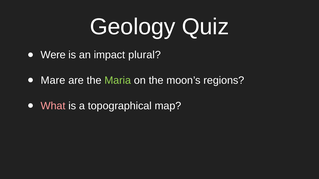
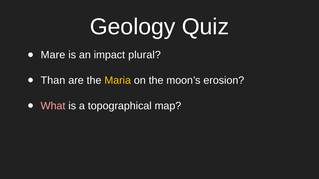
Were: Were -> Mare
Mare: Mare -> Than
Maria colour: light green -> yellow
regions: regions -> erosion
